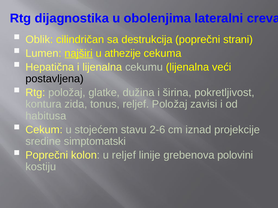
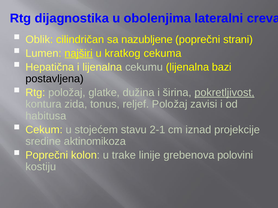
destrukcija: destrukcija -> nazubljene
athezije: athezije -> kratkog
veći: veći -> bazi
pokretljivost underline: none -> present
2-6: 2-6 -> 2-1
simptomatski: simptomatski -> aktinomikoza
u reljef: reljef -> trake
